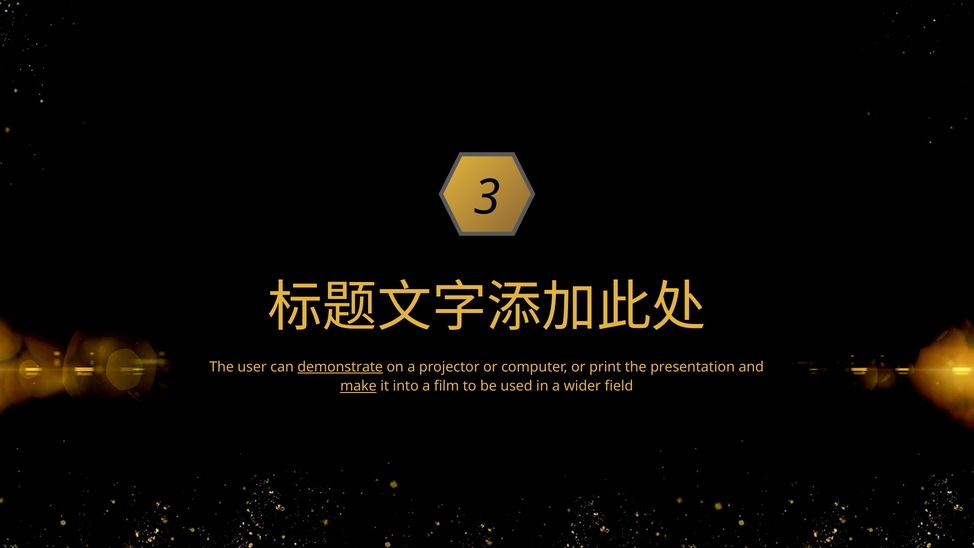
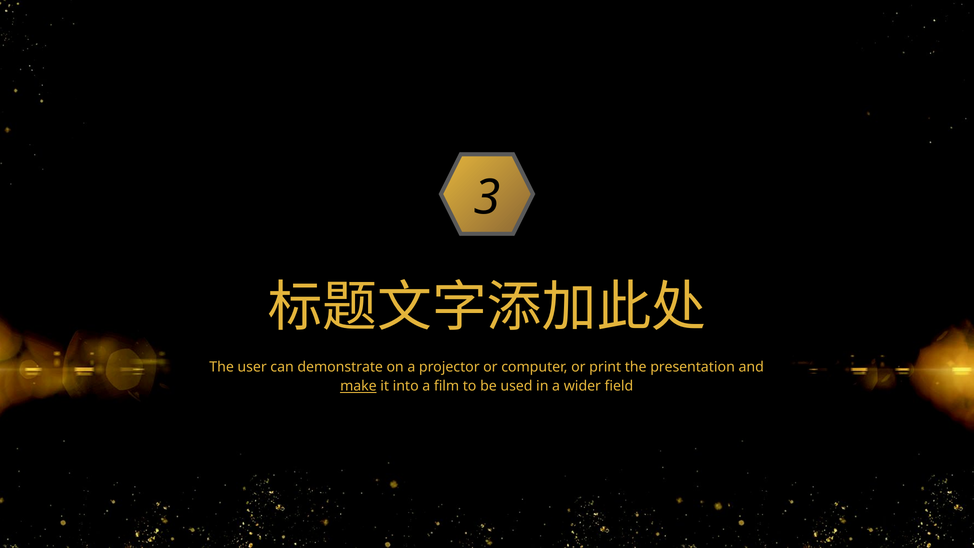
demonstrate underline: present -> none
